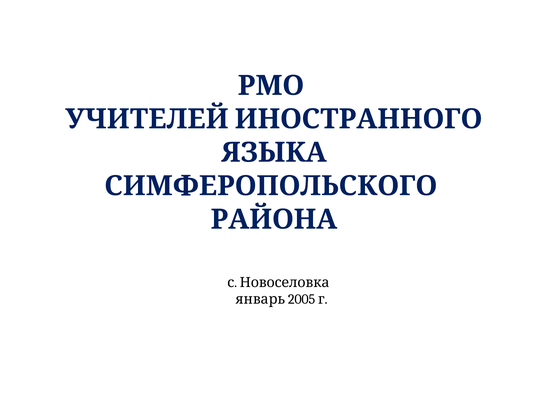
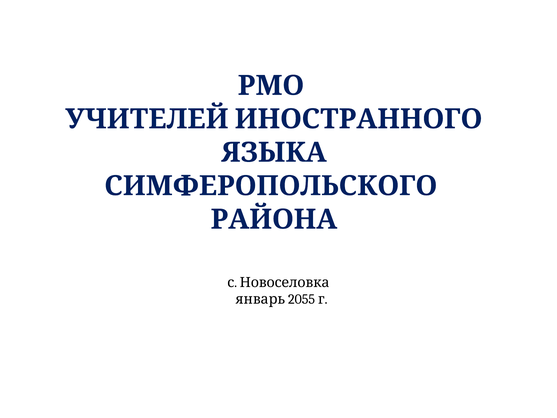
2005: 2005 -> 2055
